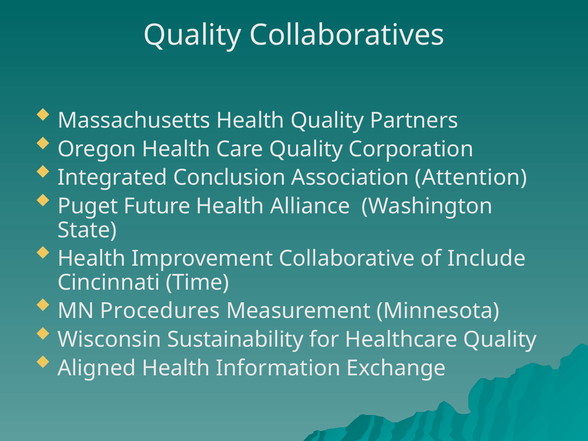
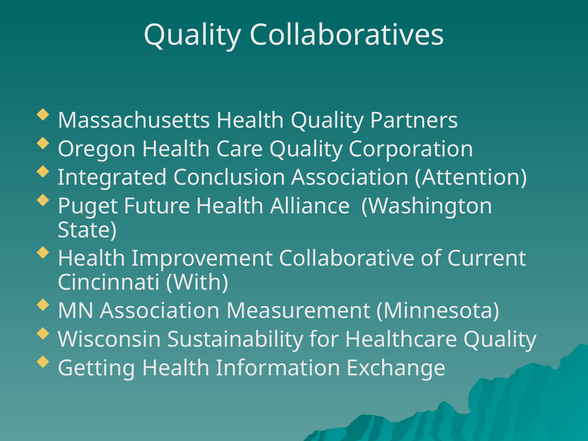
Include: Include -> Current
Time: Time -> With
MN Procedures: Procedures -> Association
Aligned: Aligned -> Getting
